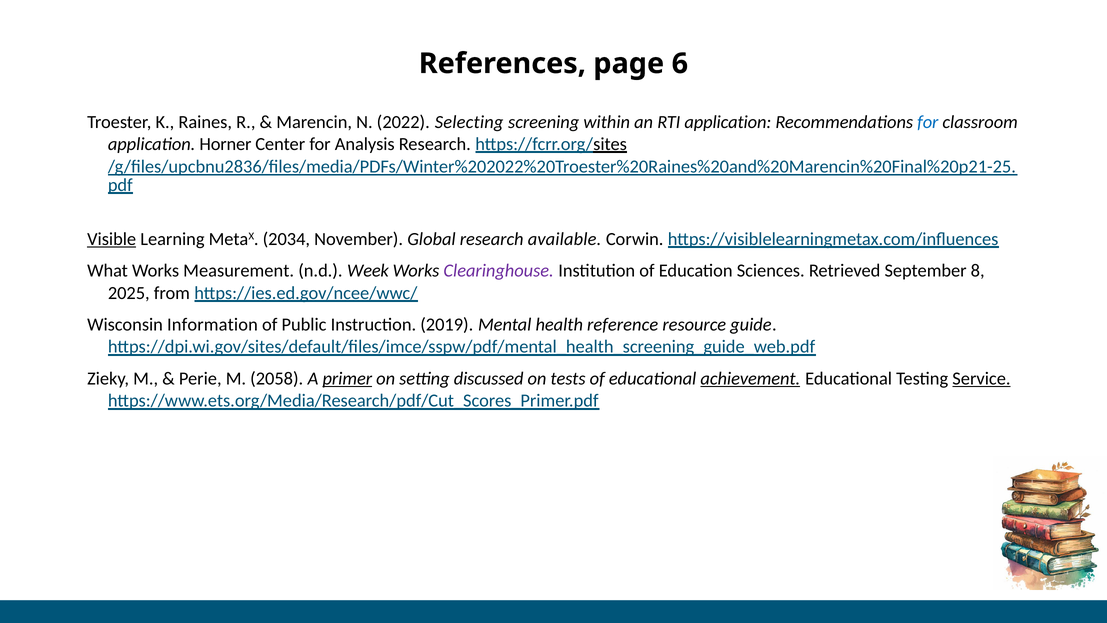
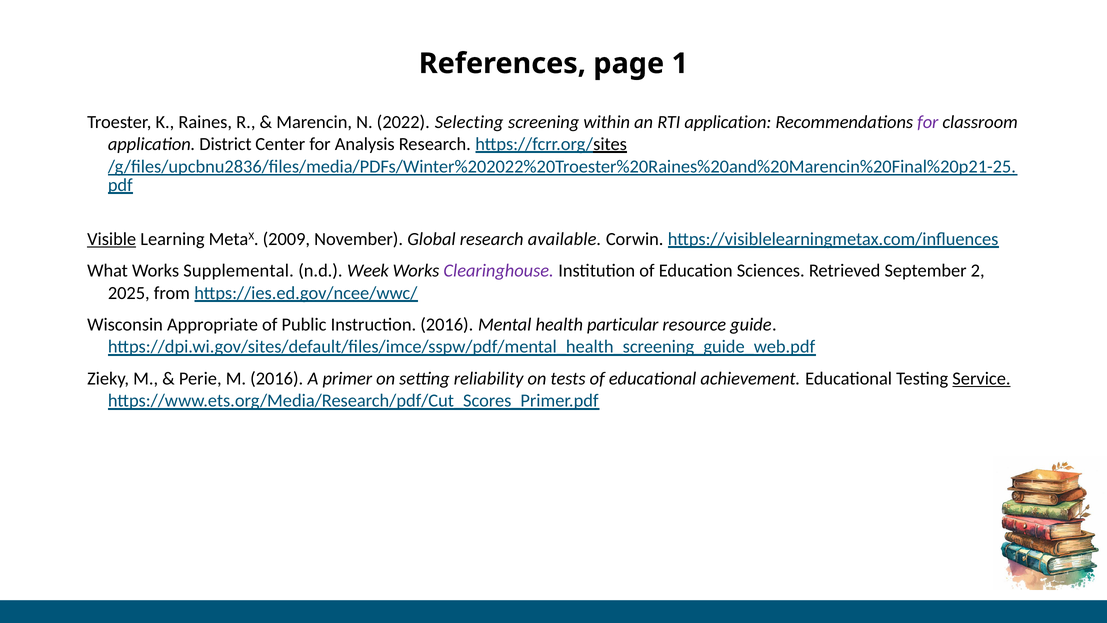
6: 6 -> 1
for at (928, 122) colour: blue -> purple
Horner: Horner -> District
2034: 2034 -> 2009
Measurement: Measurement -> Supplemental
8: 8 -> 2
Information: Information -> Appropriate
Instruction 2019: 2019 -> 2016
reference: reference -> particular
M 2058: 2058 -> 2016
primer underline: present -> none
discussed: discussed -> reliability
achievement underline: present -> none
